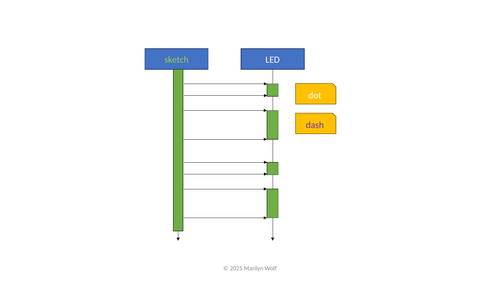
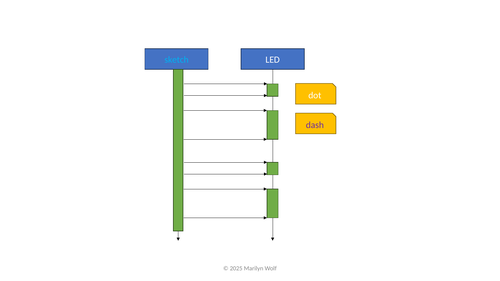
sketch colour: light green -> light blue
